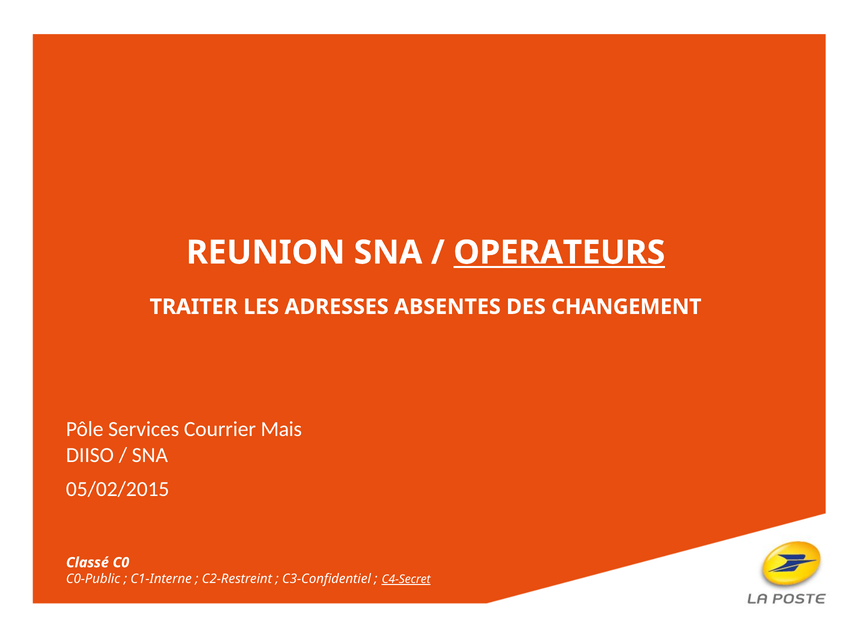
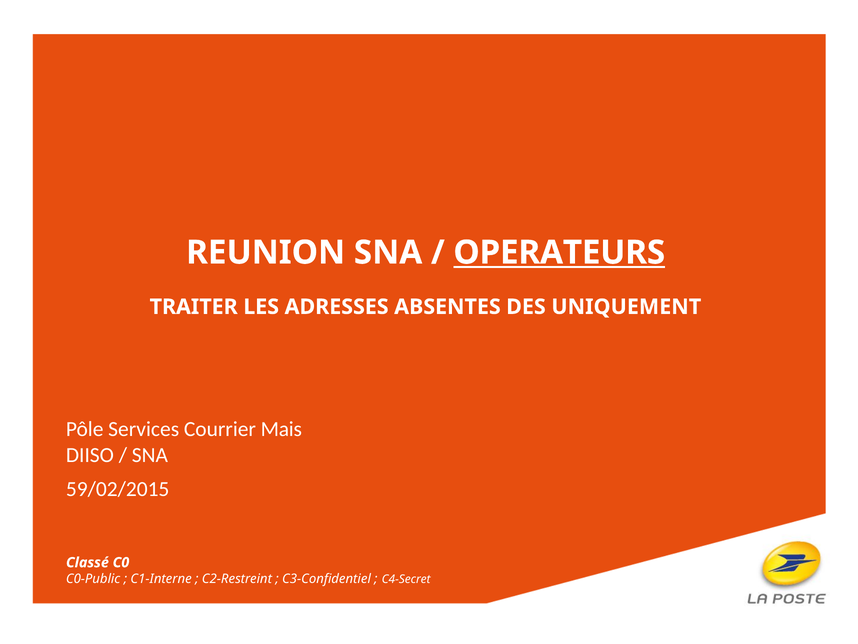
CHANGEMENT: CHANGEMENT -> UNIQUEMENT
05/02/2015: 05/02/2015 -> 59/02/2015
C4-Secret underline: present -> none
